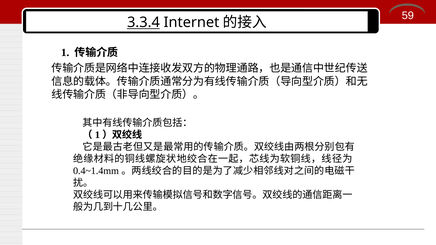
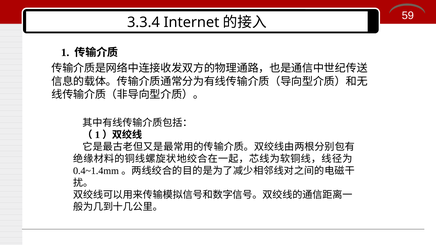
3.3.4 underline: present -> none
